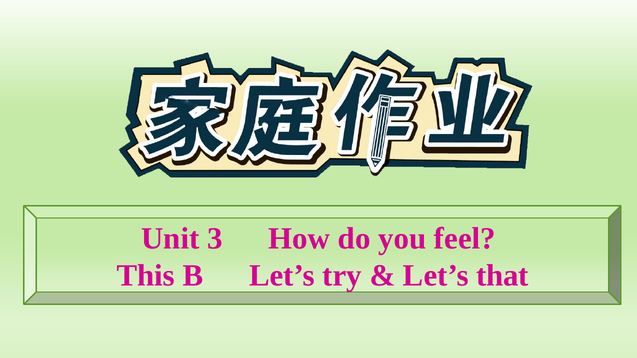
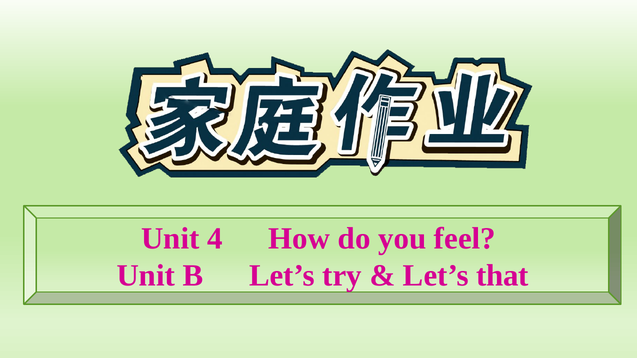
3: 3 -> 4
This at (146, 276): This -> Unit
